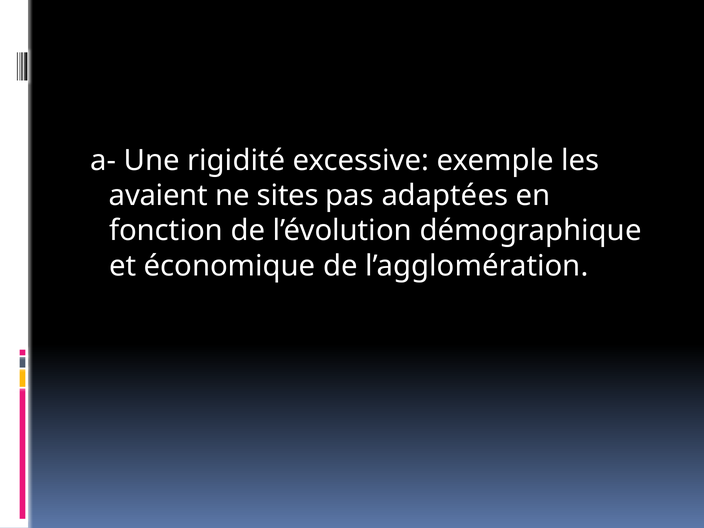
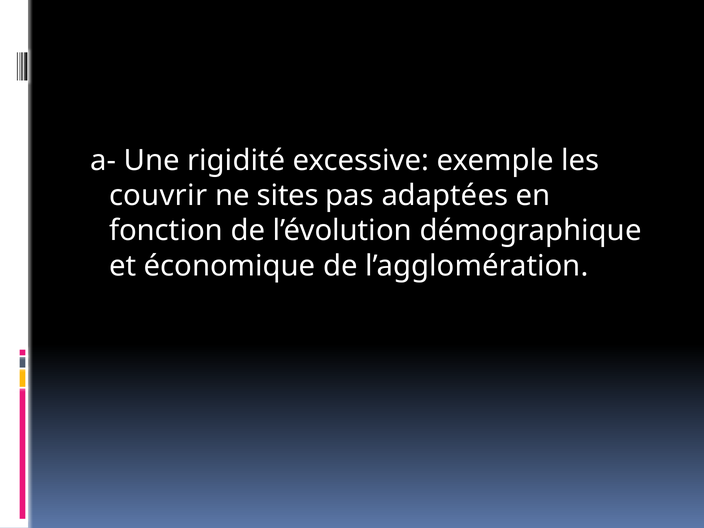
avaient: avaient -> couvrir
